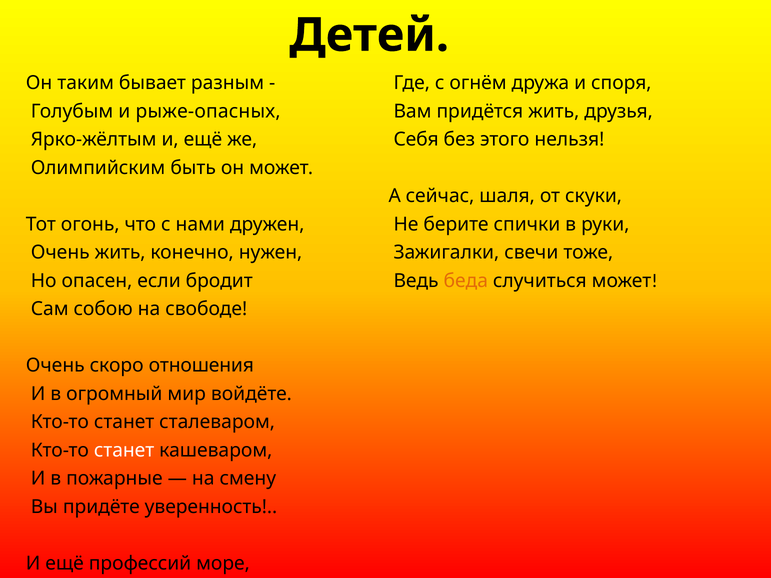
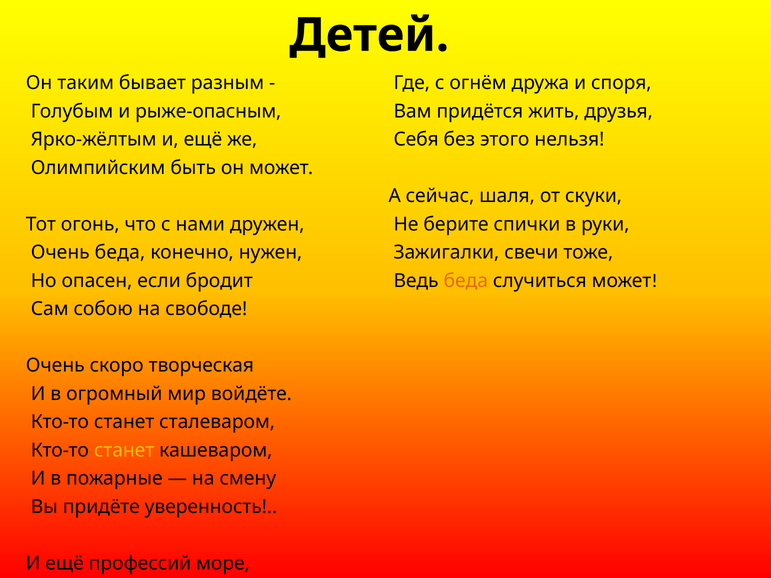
рыже-опасных: рыже-опасных -> рыже-опасным
Очень жить: жить -> беда
отношения: отношения -> творческая
станет at (124, 450) colour: white -> yellow
